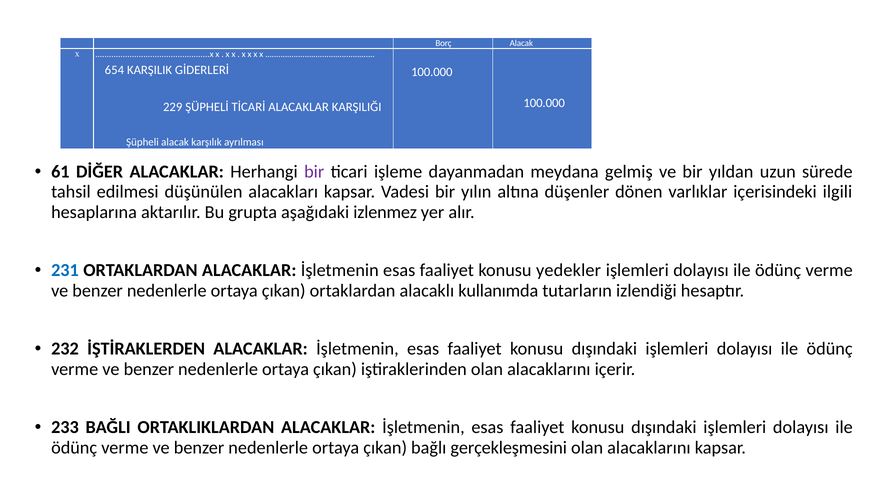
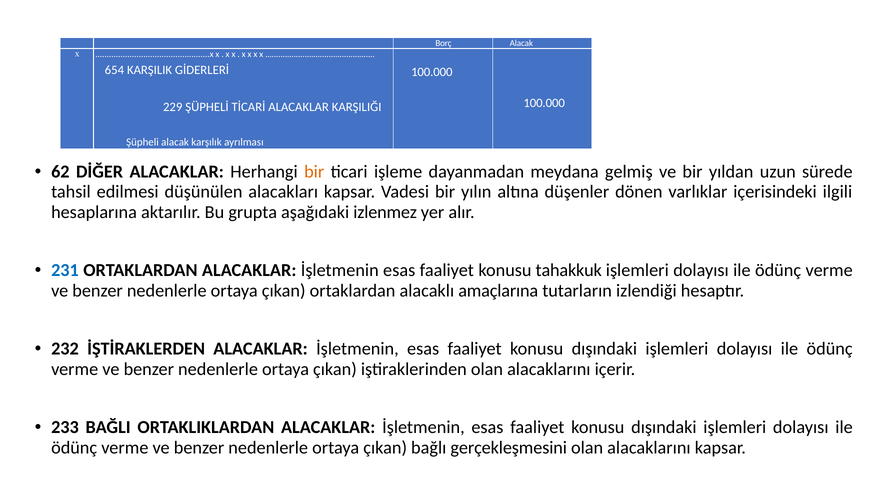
61: 61 -> 62
bir at (314, 172) colour: purple -> orange
yedekler: yedekler -> tahakkuk
kullanımda: kullanımda -> amaçlarına
